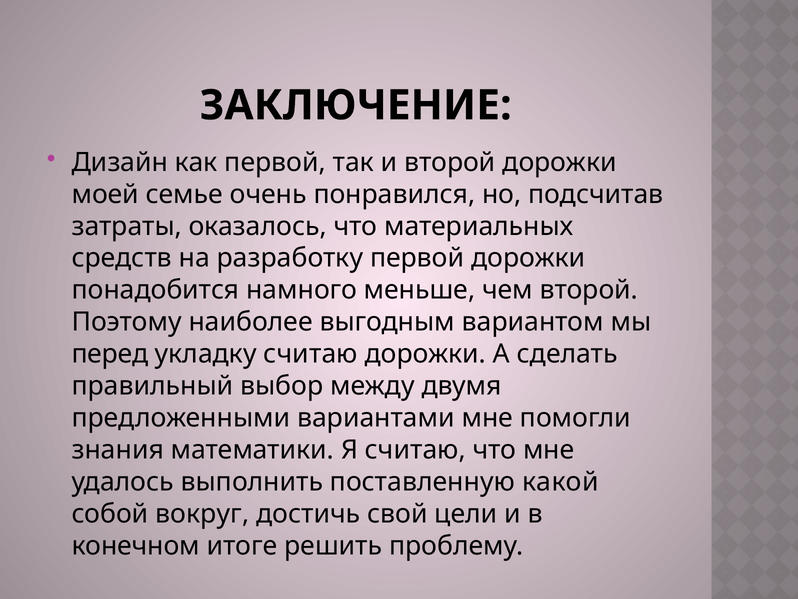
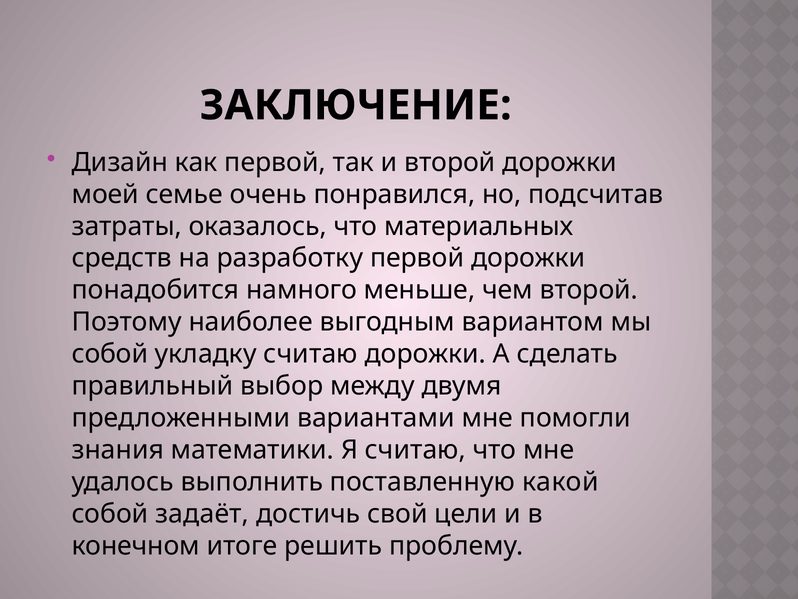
перед at (110, 354): перед -> собой
вокруг: вокруг -> задаёт
